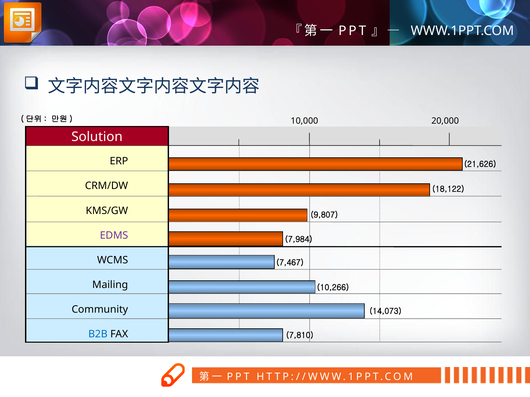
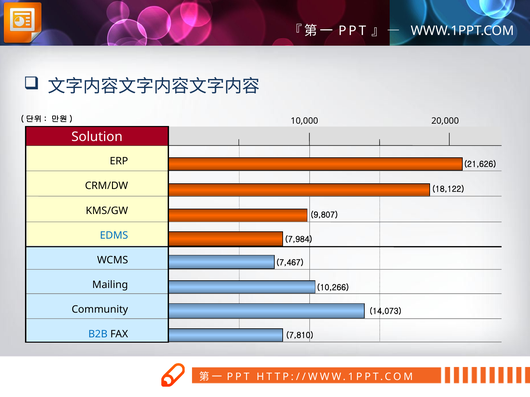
EDMS colour: purple -> blue
